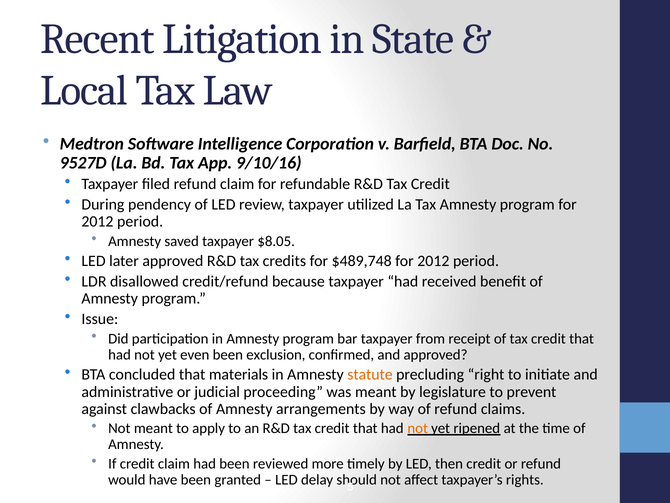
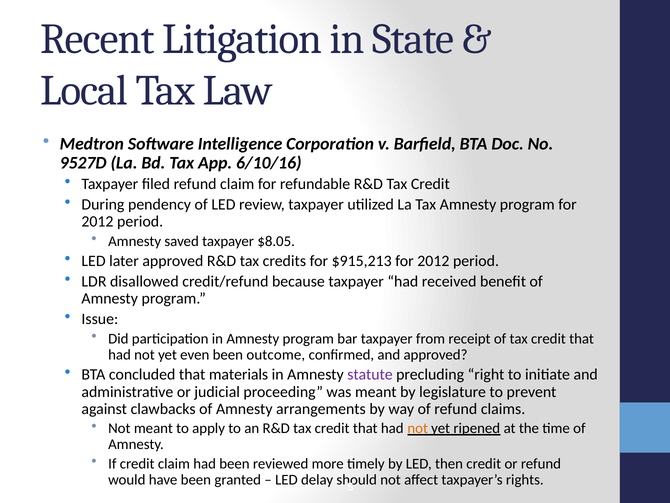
9/10/16: 9/10/16 -> 6/10/16
$489,748: $489,748 -> $915,213
exclusion: exclusion -> outcome
statute colour: orange -> purple
